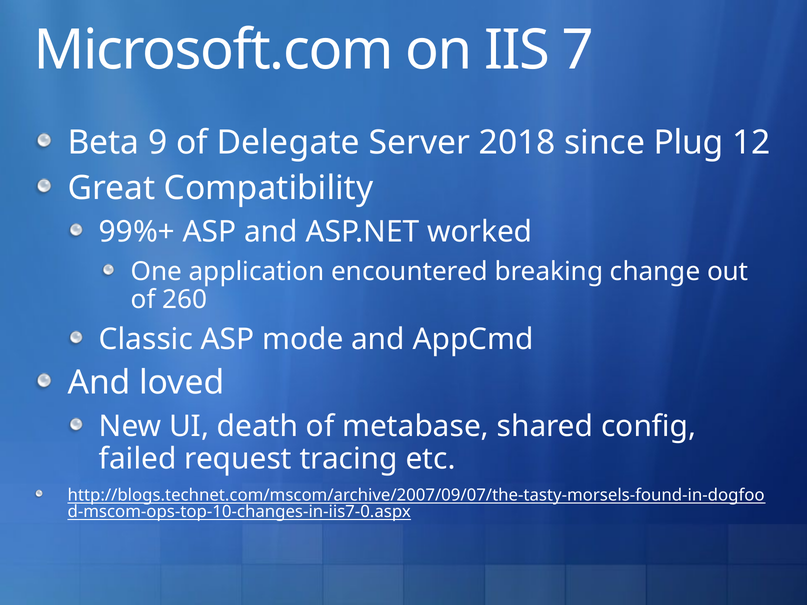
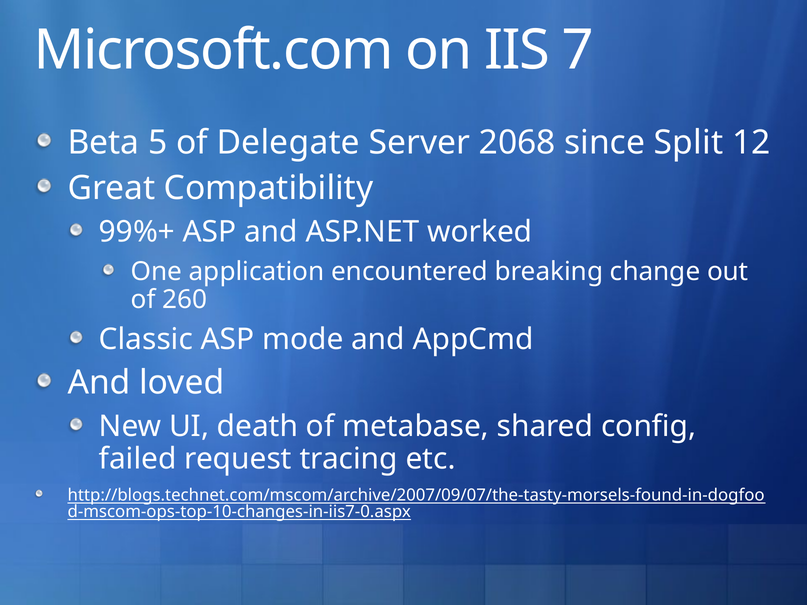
9: 9 -> 5
2018: 2018 -> 2068
Plug: Plug -> Split
